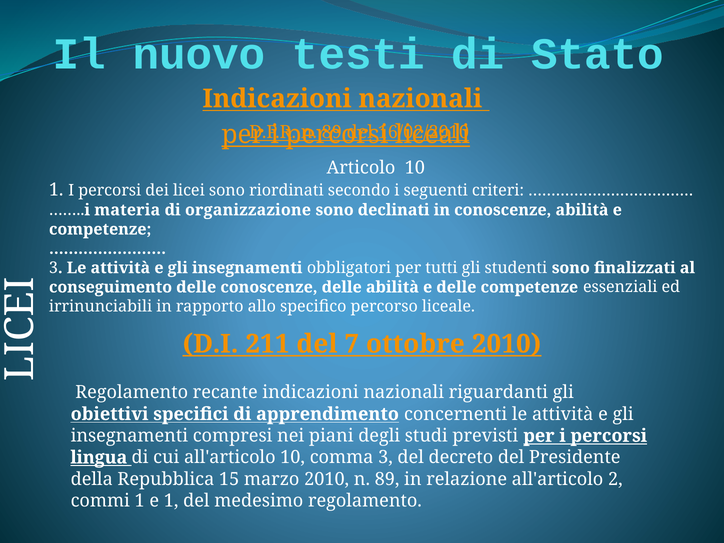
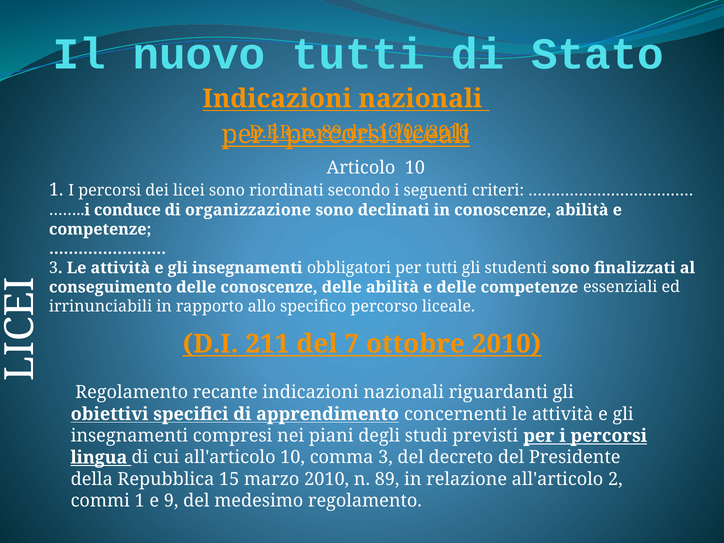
nuovo testi: testi -> tutti
materia: materia -> conduce
e 1: 1 -> 9
